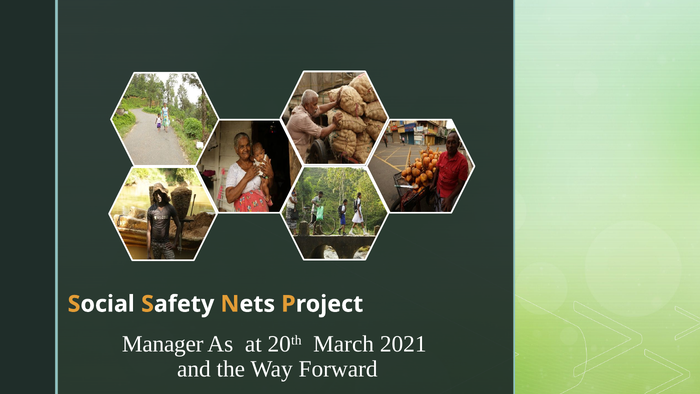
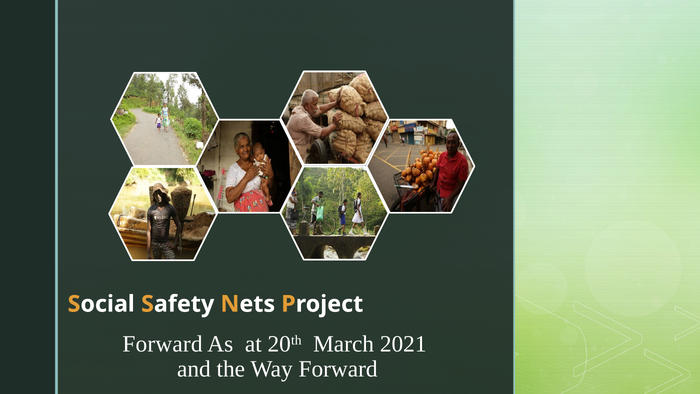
Manager at (163, 344): Manager -> Forward
